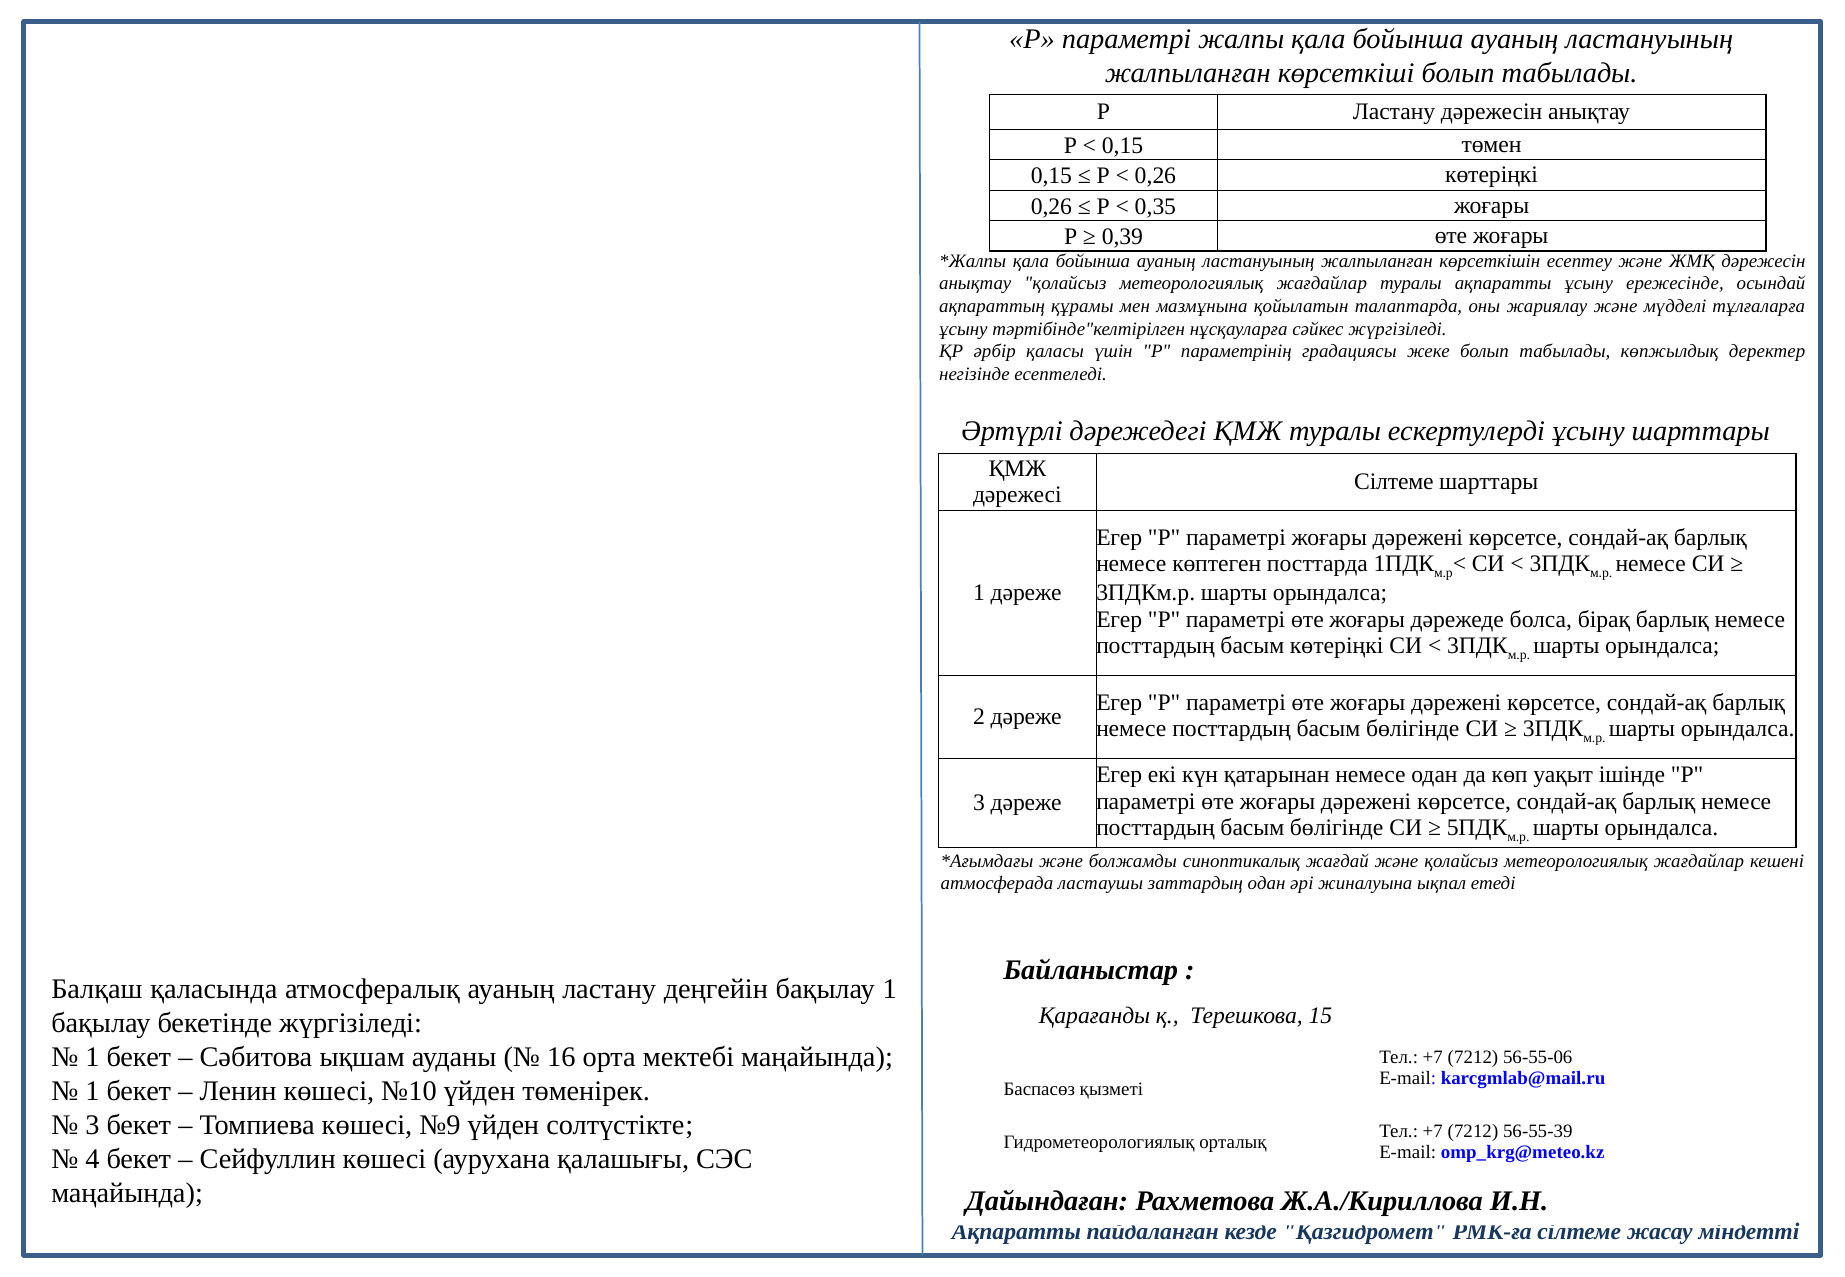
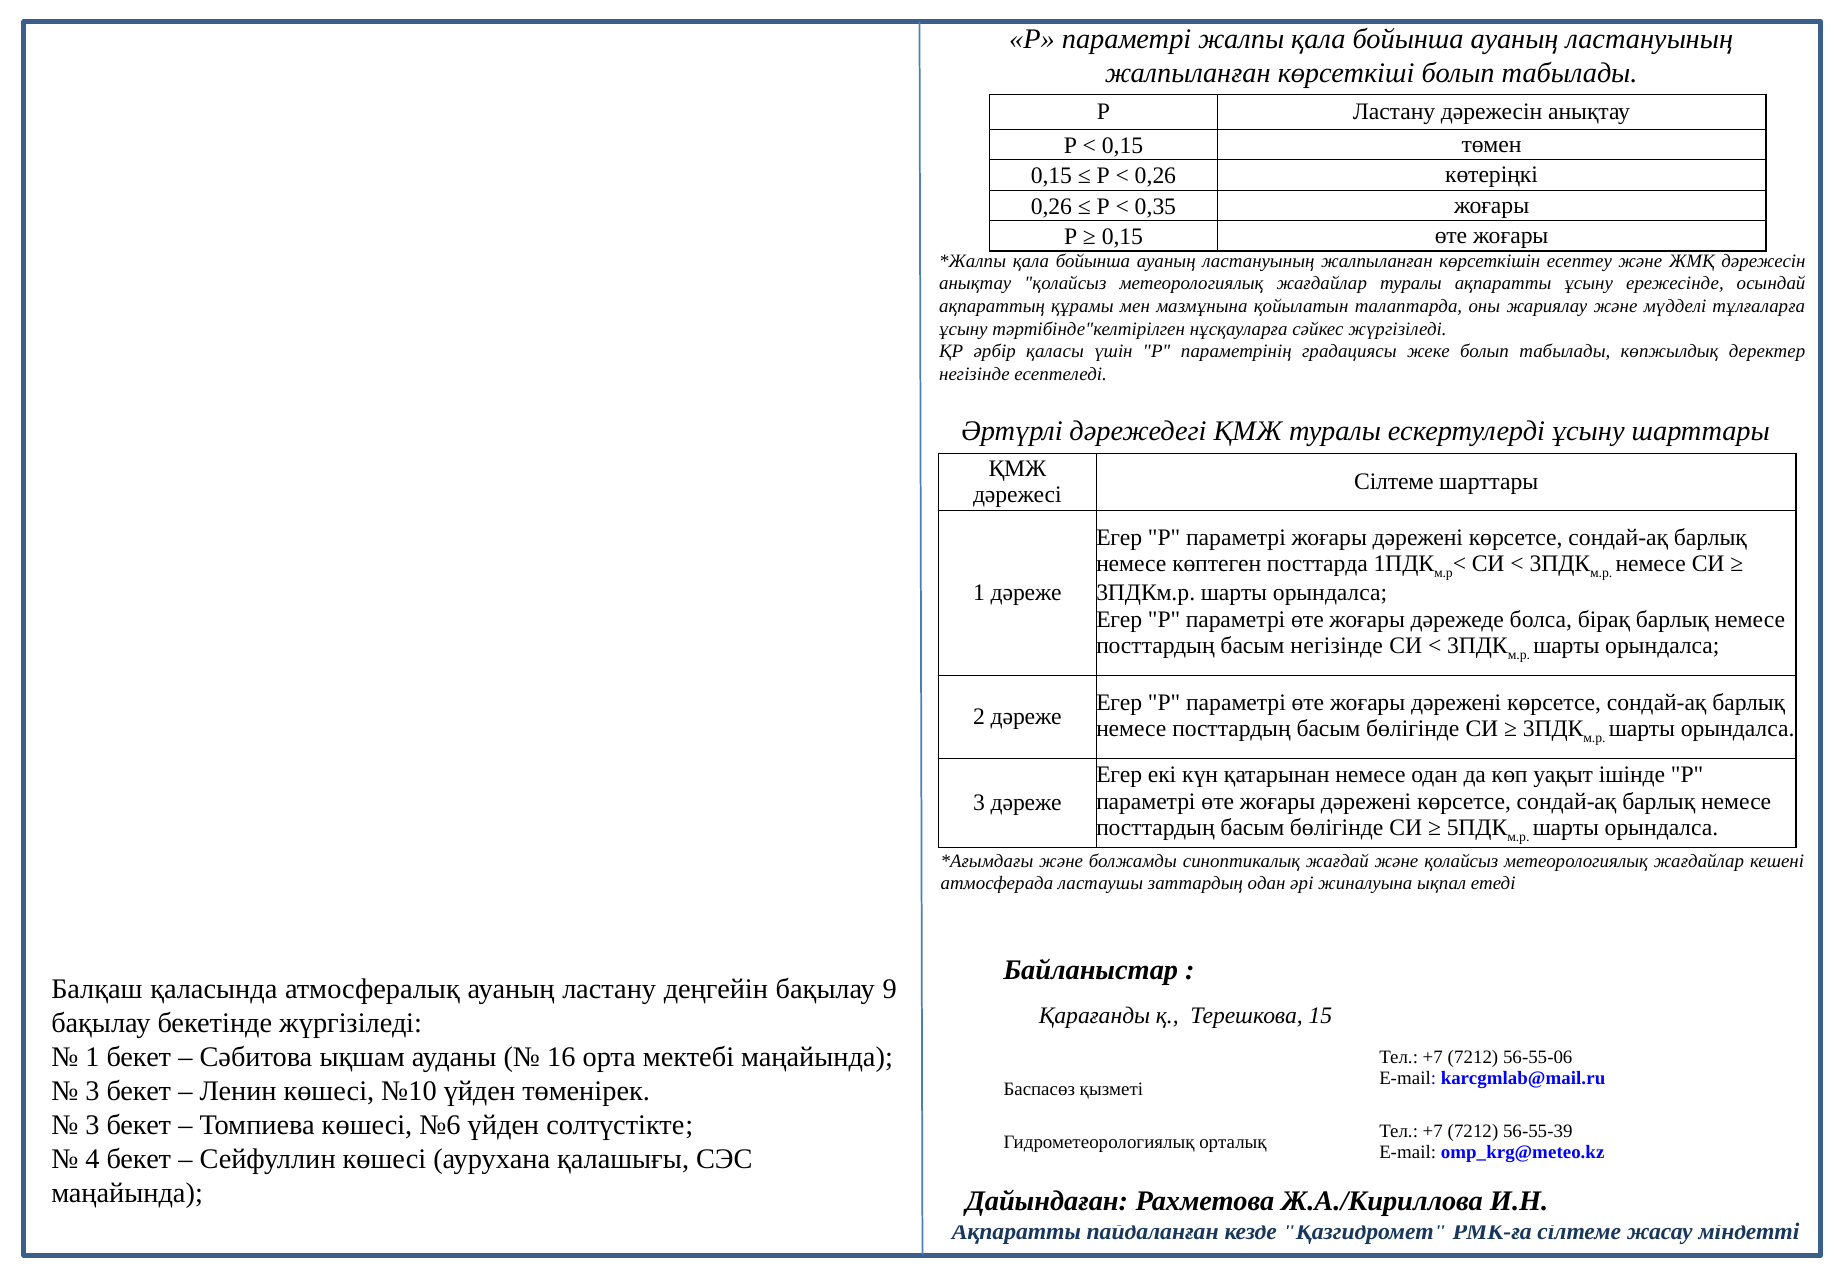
0,39 at (1122, 237): 0,39 -> 0,15
басым көтеріңкі: көтеріңкі -> негізінде
бақылау 1: 1 -> 9
1 at (92, 1091): 1 -> 3
№9: №9 -> №6
